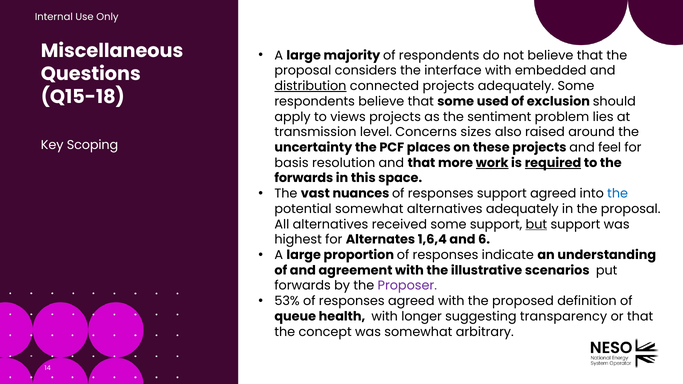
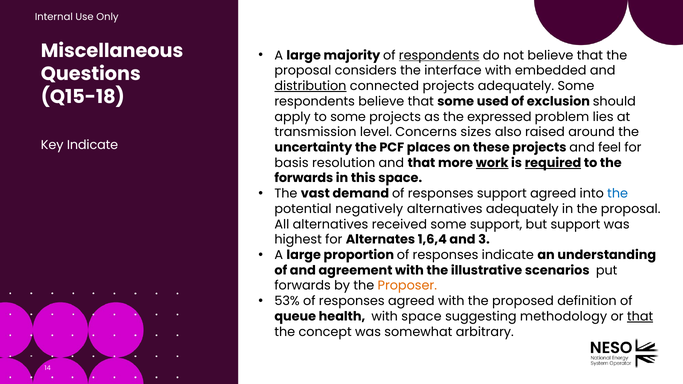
respondents at (439, 55) underline: none -> present
to views: views -> some
sentiment: sentiment -> expressed
Key Scoping: Scoping -> Indicate
nuances: nuances -> demand
potential somewhat: somewhat -> negatively
but underline: present -> none
6: 6 -> 3
Proposer colour: purple -> orange
with longer: longer -> space
transparency: transparency -> methodology
that at (640, 317) underline: none -> present
